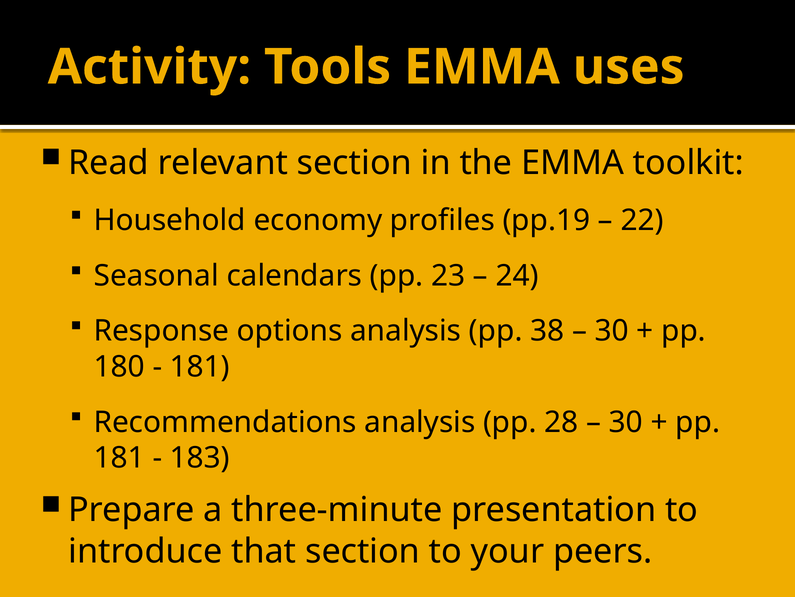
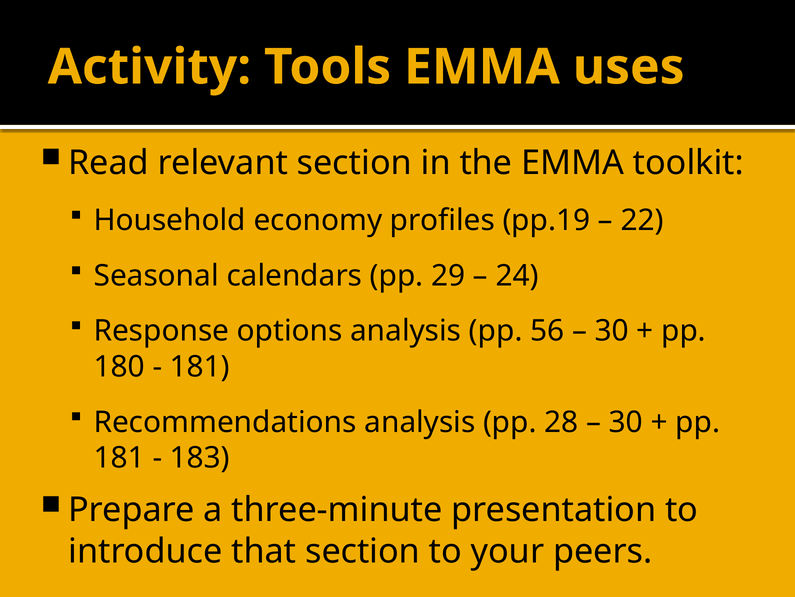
23: 23 -> 29
38: 38 -> 56
